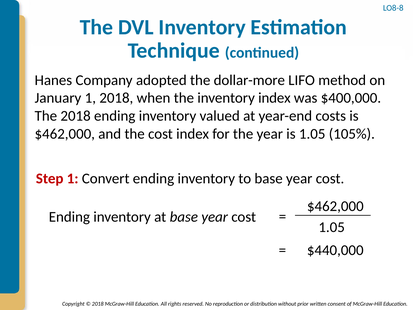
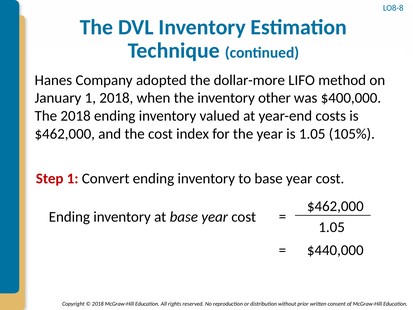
inventory index: index -> other
